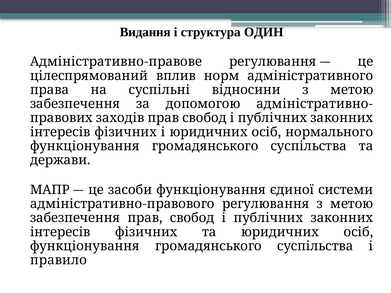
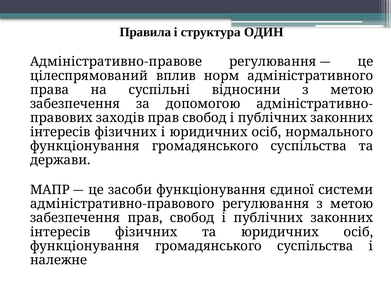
Видання: Видання -> Правила
правило: правило -> належне
